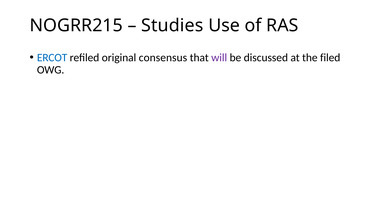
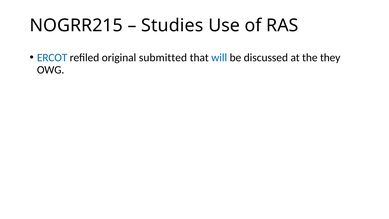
consensus: consensus -> submitted
will colour: purple -> blue
filed: filed -> they
